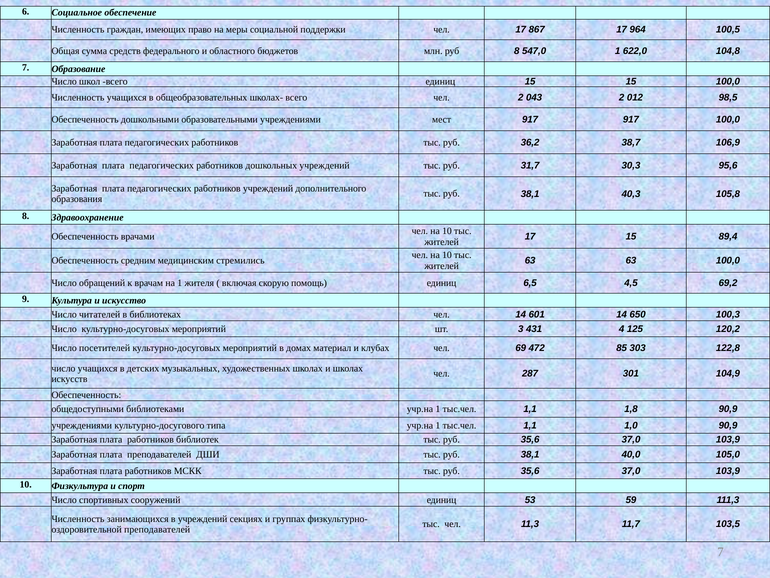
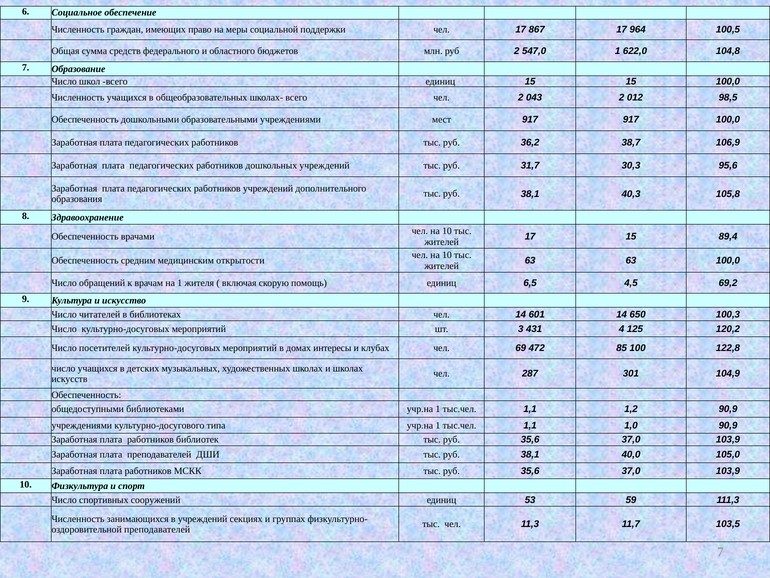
руб 8: 8 -> 2
стремились: стремились -> открытости
материал: материал -> интересы
303: 303 -> 100
1,8: 1,8 -> 1,2
